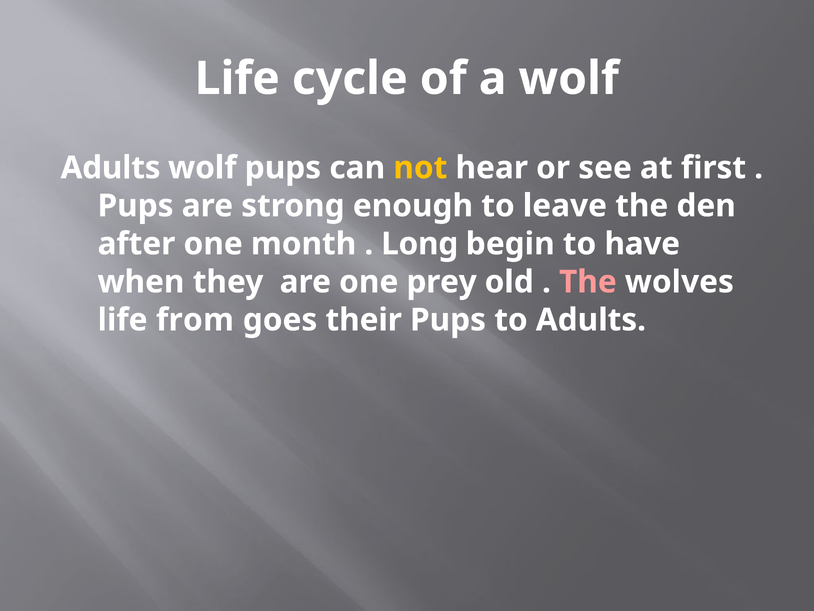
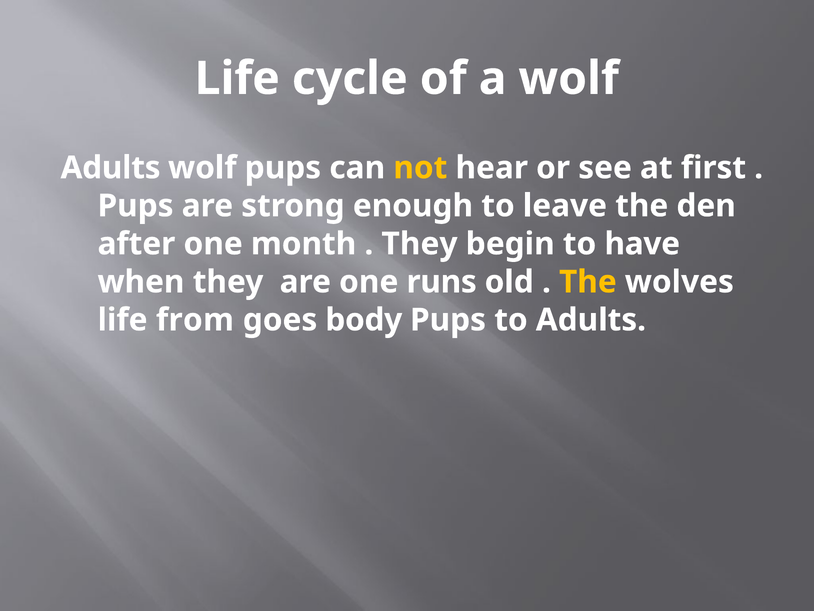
Long at (420, 244): Long -> They
prey: prey -> runs
The at (588, 282) colour: pink -> yellow
their: their -> body
